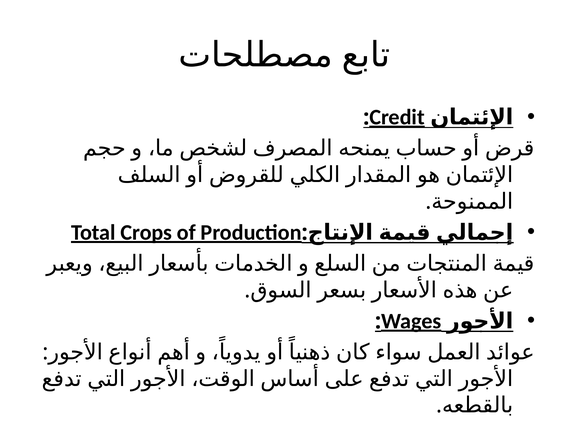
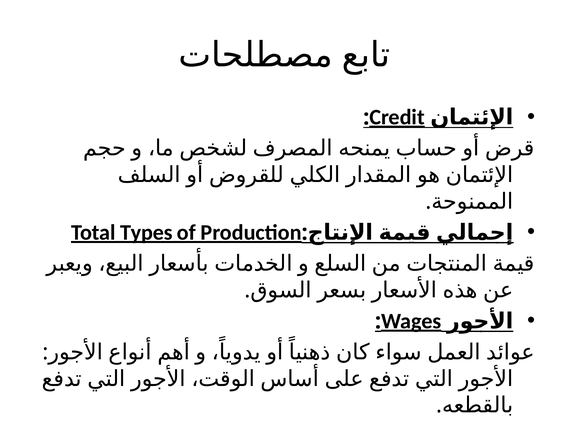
Crops: Crops -> Types
